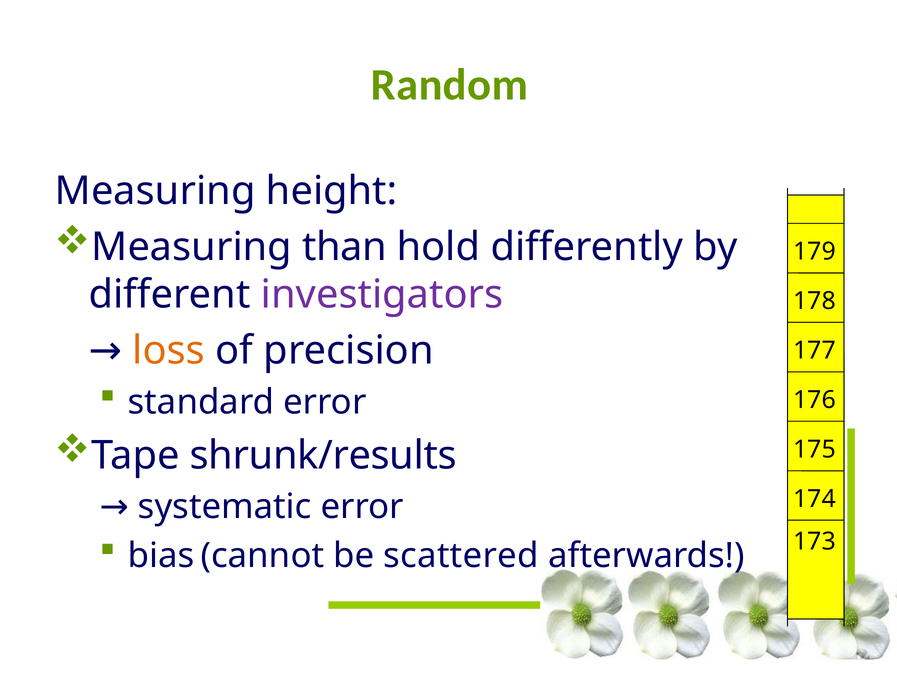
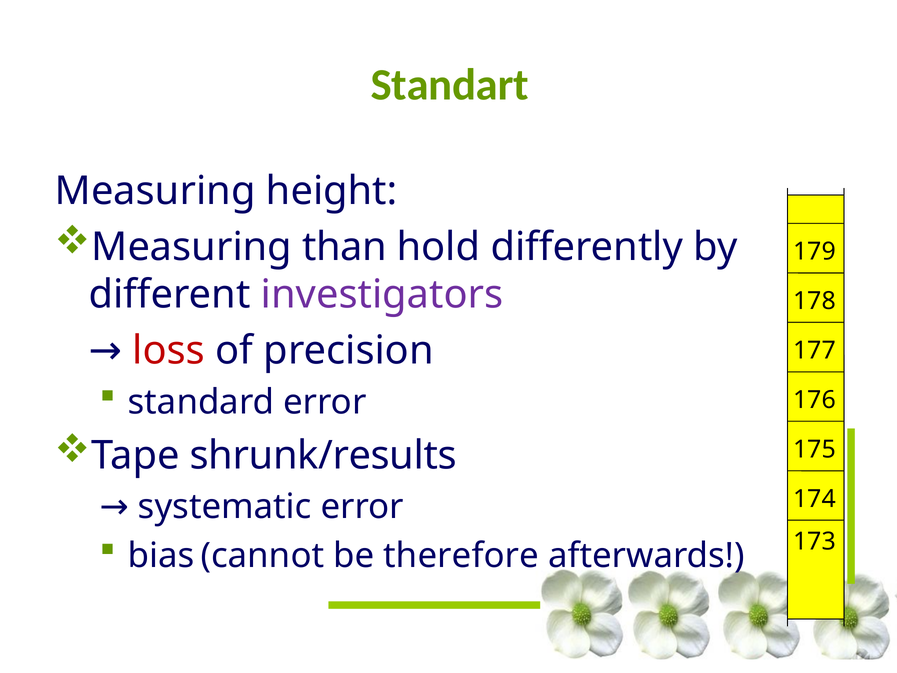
Random: Random -> Standart
loss colour: orange -> red
scattered: scattered -> therefore
